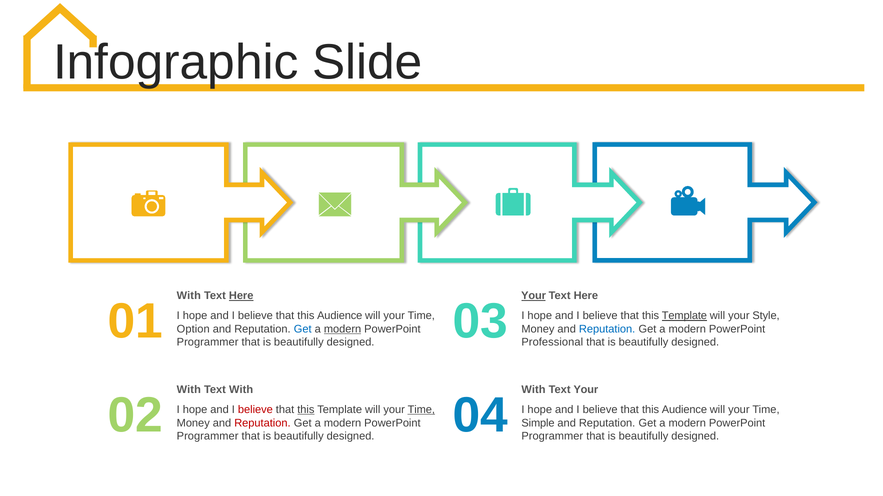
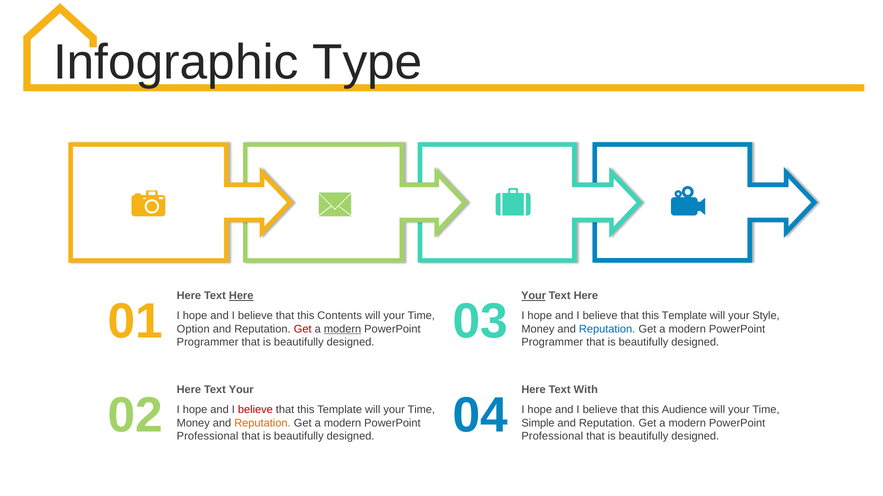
Slide: Slide -> Type
With at (189, 296): With -> Here
Audience at (340, 316): Audience -> Contents
Template at (684, 316) underline: present -> none
Get at (303, 329) colour: blue -> red
Professional at (552, 343): Professional -> Programmer
With at (189, 390): With -> Here
Text With: With -> Your
With at (533, 390): With -> Here
Text Your: Your -> With
this at (306, 410) underline: present -> none
Time at (421, 410) underline: present -> none
Reputation at (262, 423) colour: red -> orange
Programmer at (208, 437): Programmer -> Professional
Programmer at (552, 437): Programmer -> Professional
